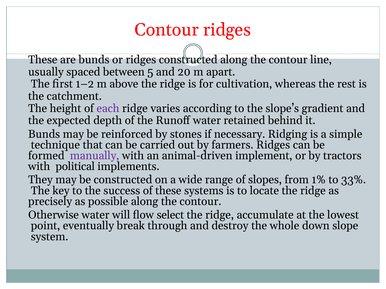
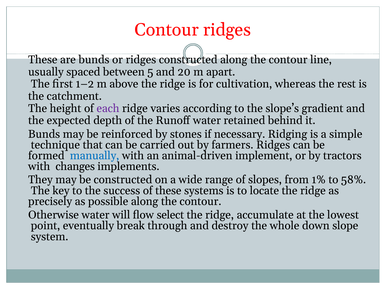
manually colour: purple -> blue
political: political -> changes
33%: 33% -> 58%
